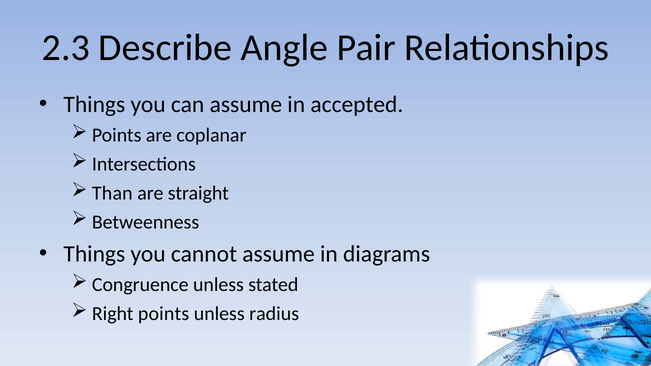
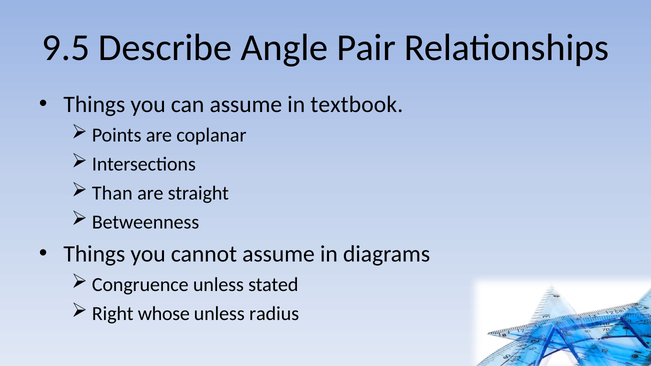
2.3: 2.3 -> 9.5
accepted: accepted -> textbook
Right points: points -> whose
